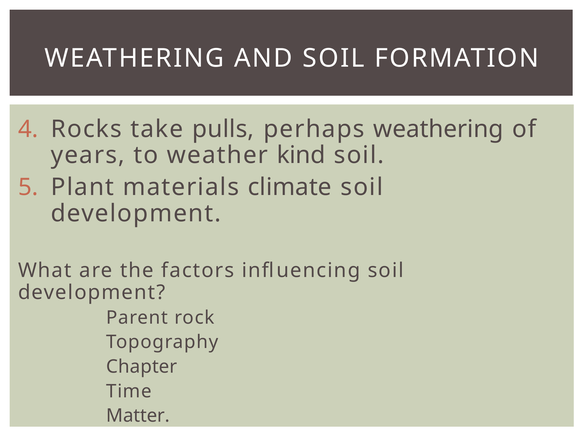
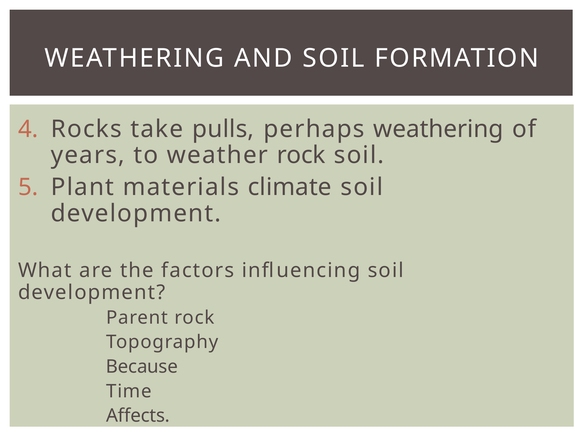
weather kind: kind -> rock
Chapter: Chapter -> Because
Matter: Matter -> Affects
